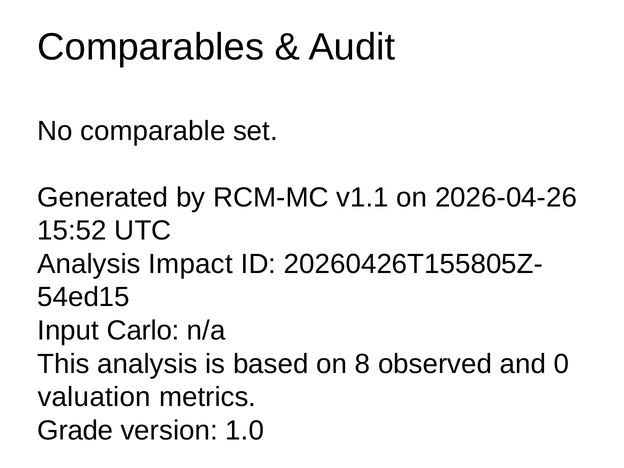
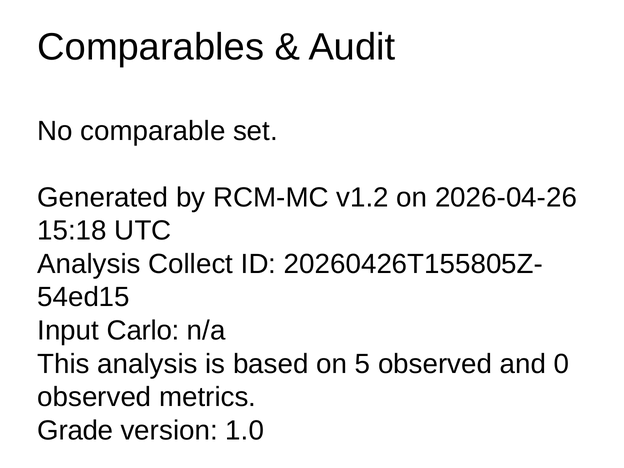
v1.1: v1.1 -> v1.2
15:52: 15:52 -> 15:18
Impact: Impact -> Collect
8: 8 -> 5
valuation at (94, 397): valuation -> observed
